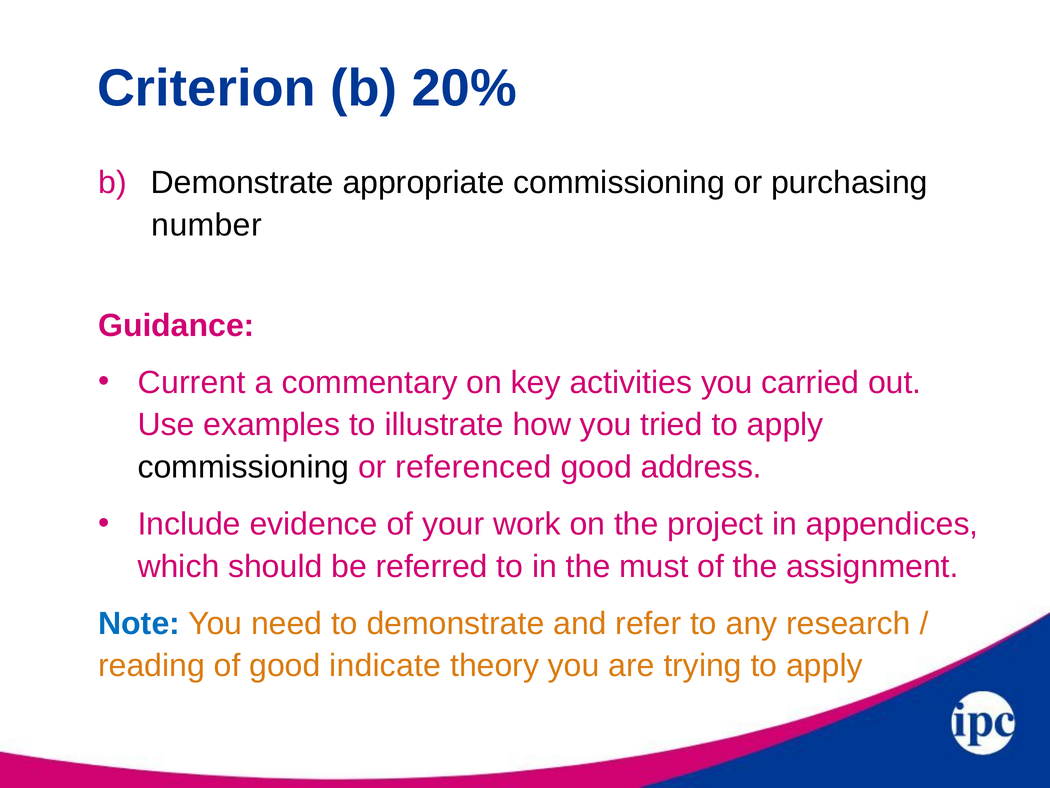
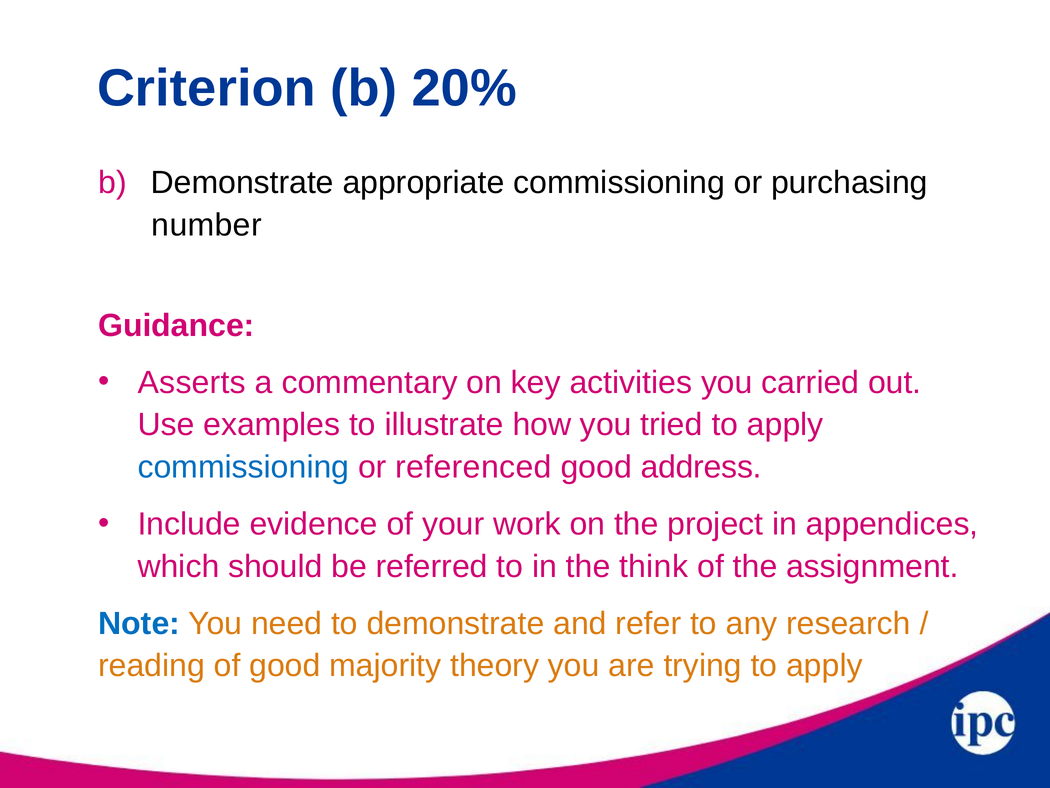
Current: Current -> Asserts
commissioning at (243, 467) colour: black -> blue
must: must -> think
indicate: indicate -> majority
